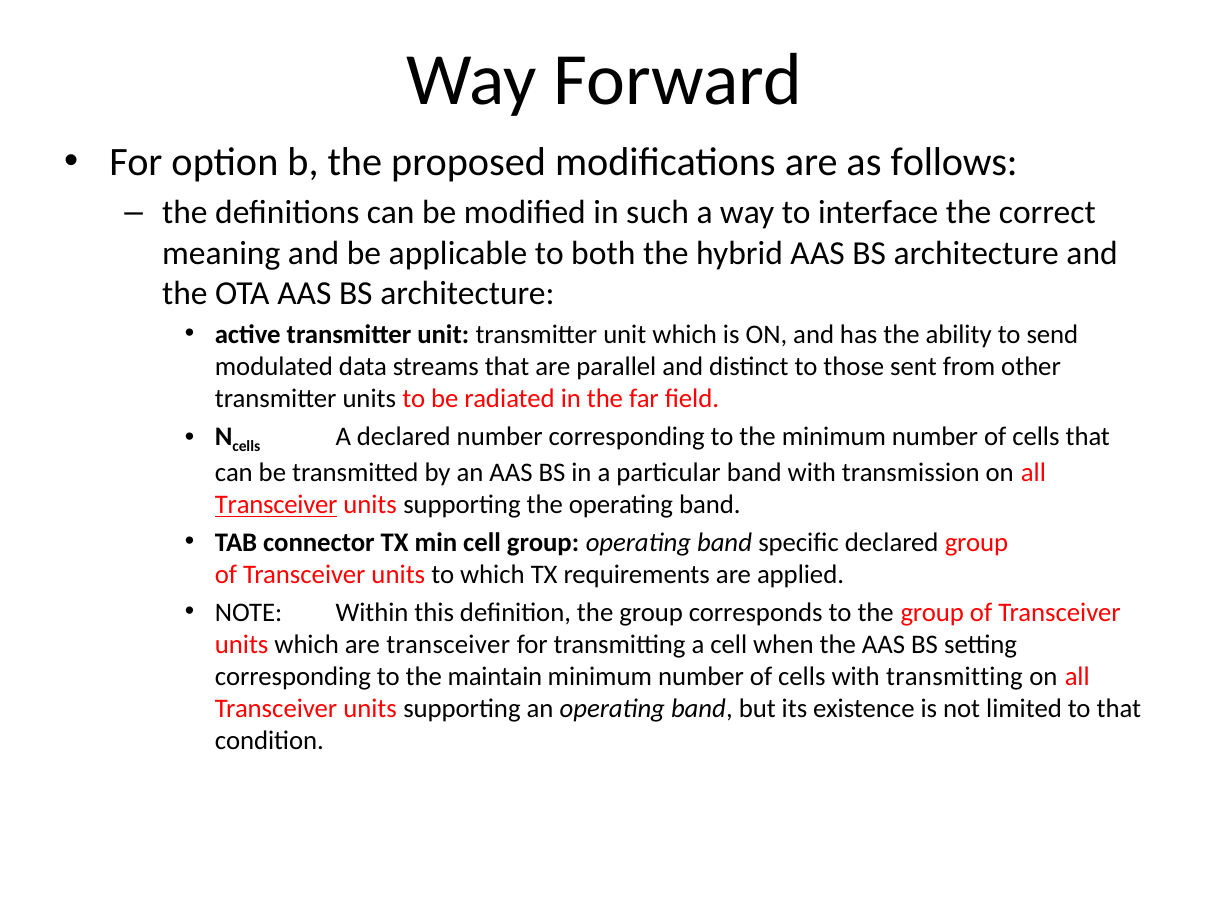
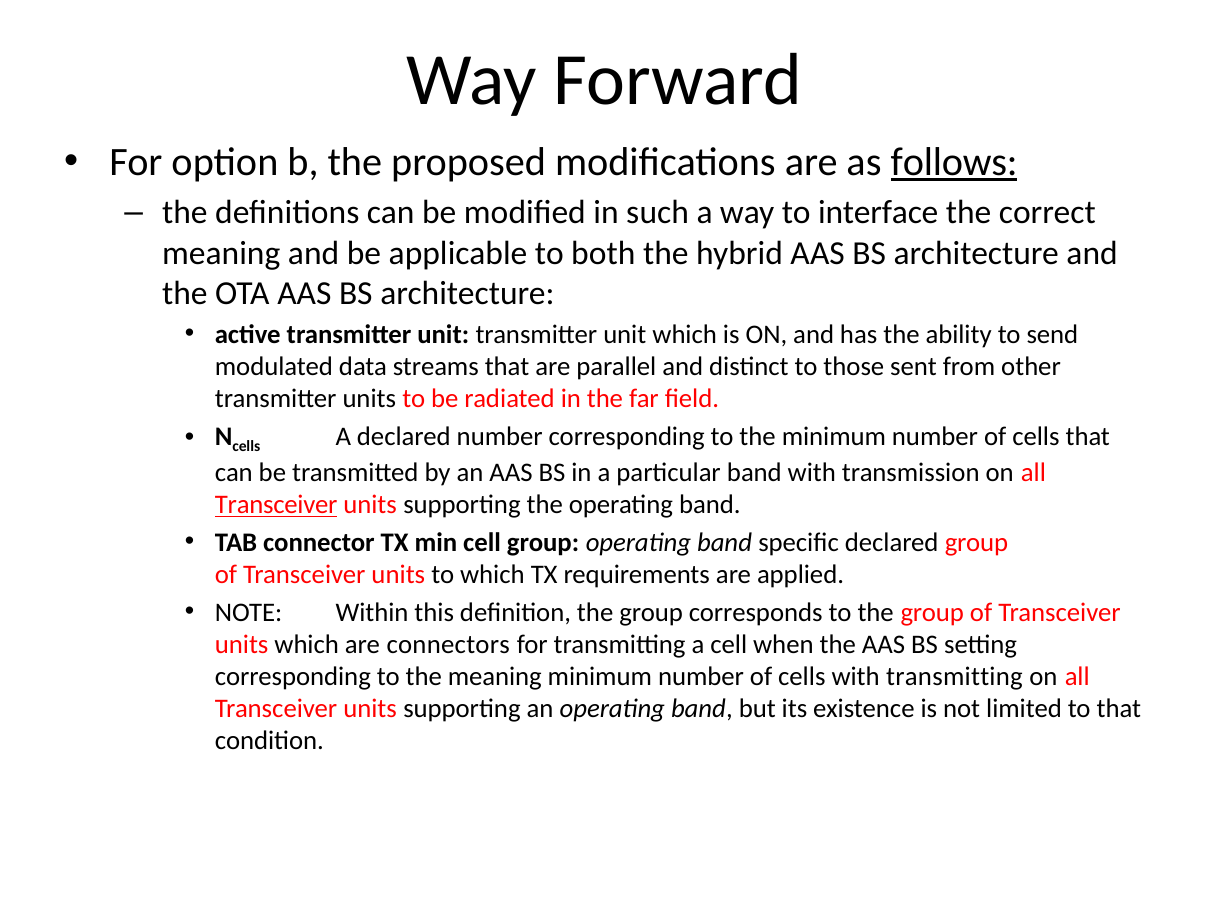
follows underline: none -> present
are transceiver: transceiver -> connectors
the maintain: maintain -> meaning
